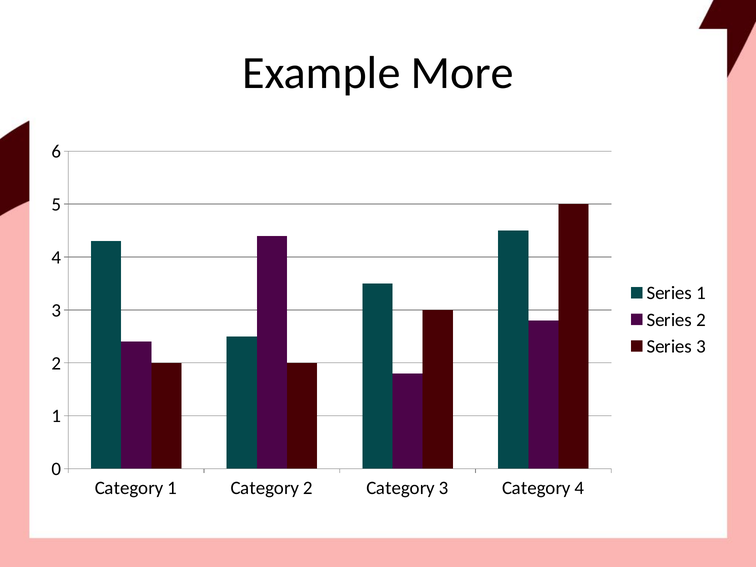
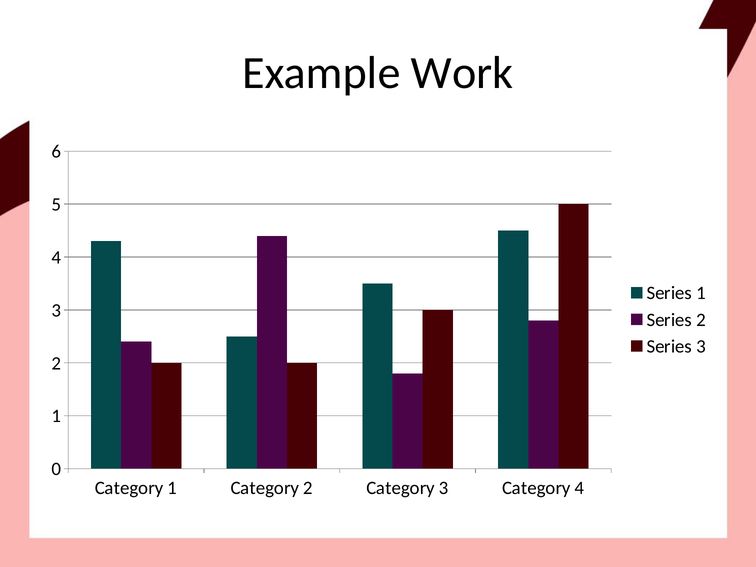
More: More -> Work
